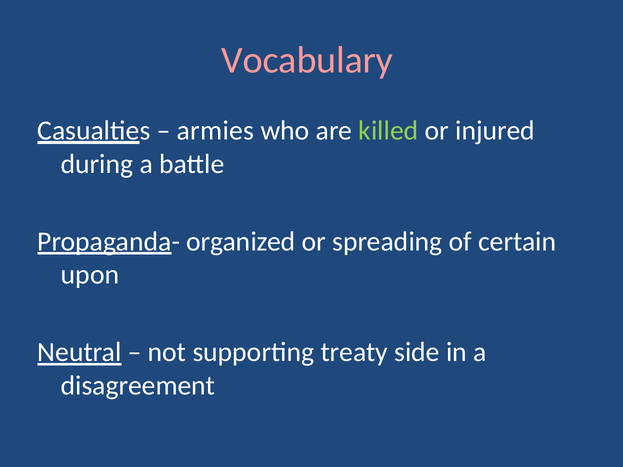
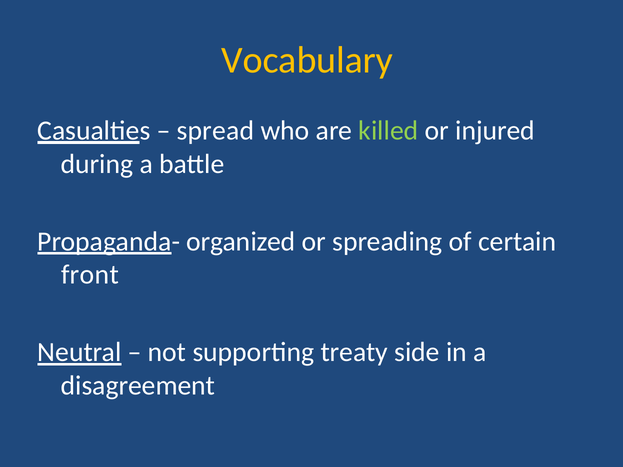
Vocabulary colour: pink -> yellow
armies: armies -> spread
upon: upon -> front
